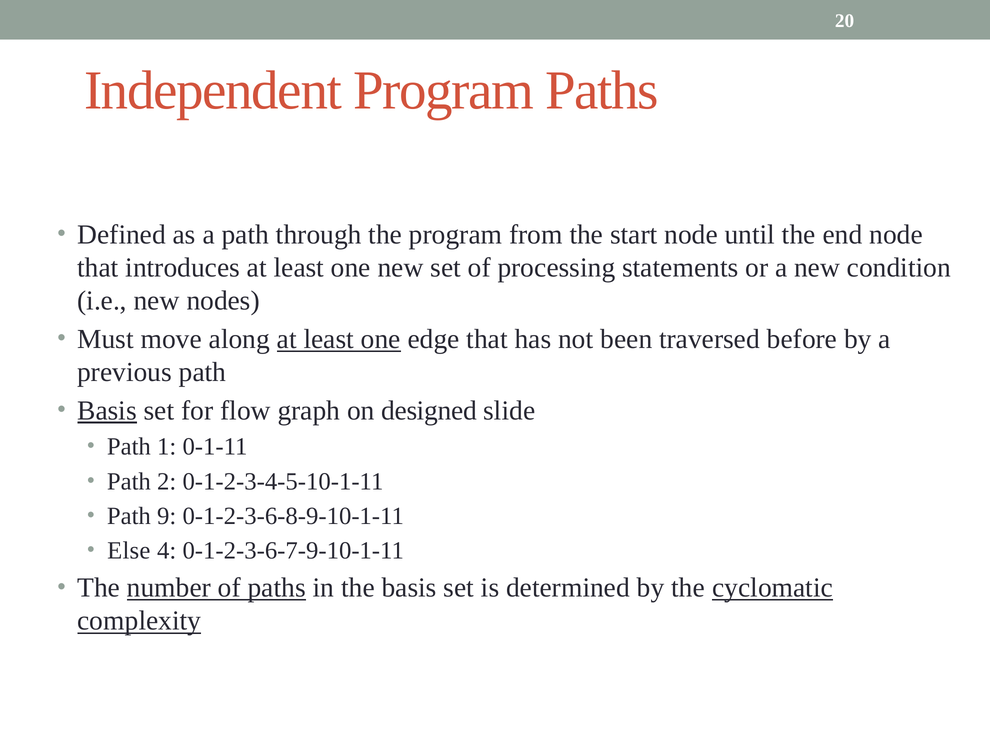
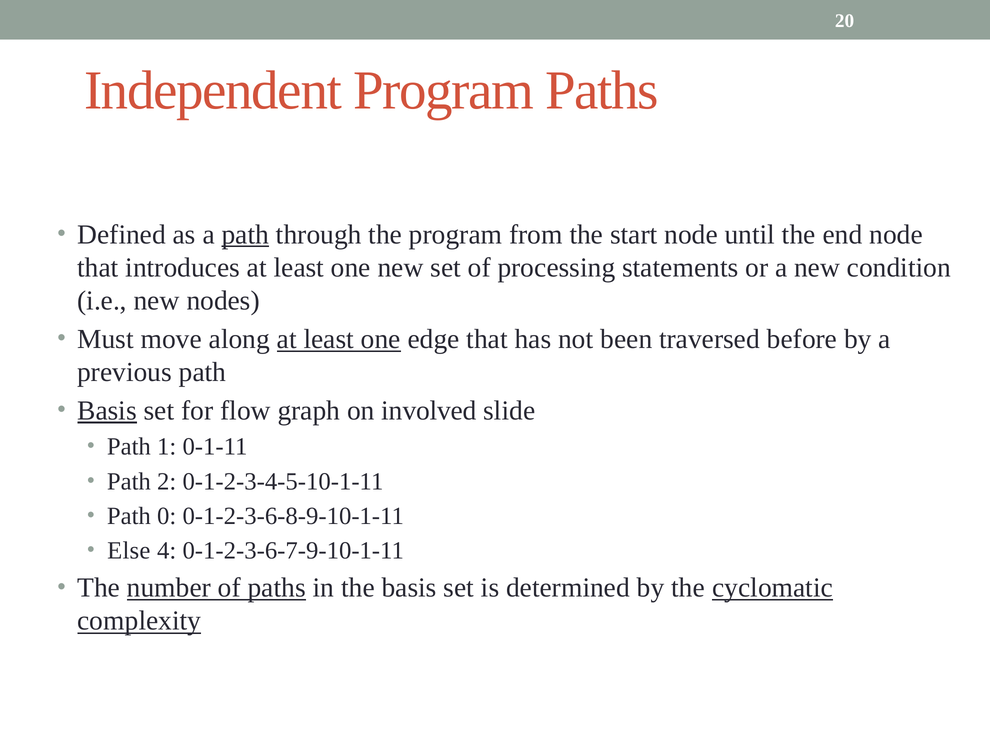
path at (245, 234) underline: none -> present
designed: designed -> involved
9: 9 -> 0
